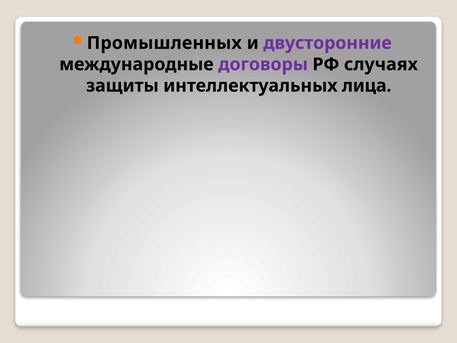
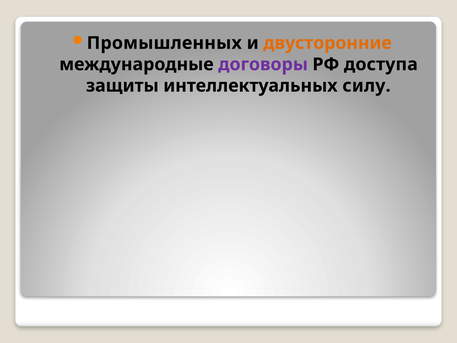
двусторонние colour: purple -> orange
случаях: случаях -> доступа
лица: лица -> силу
